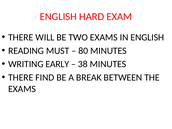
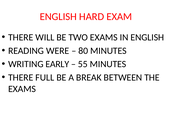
MUST: MUST -> WERE
38: 38 -> 55
FIND: FIND -> FULL
